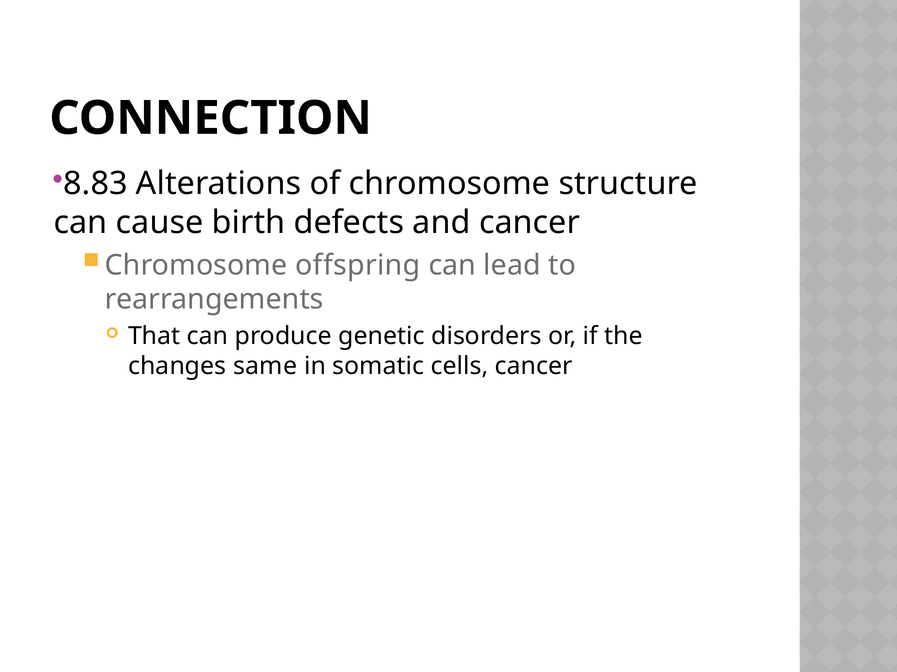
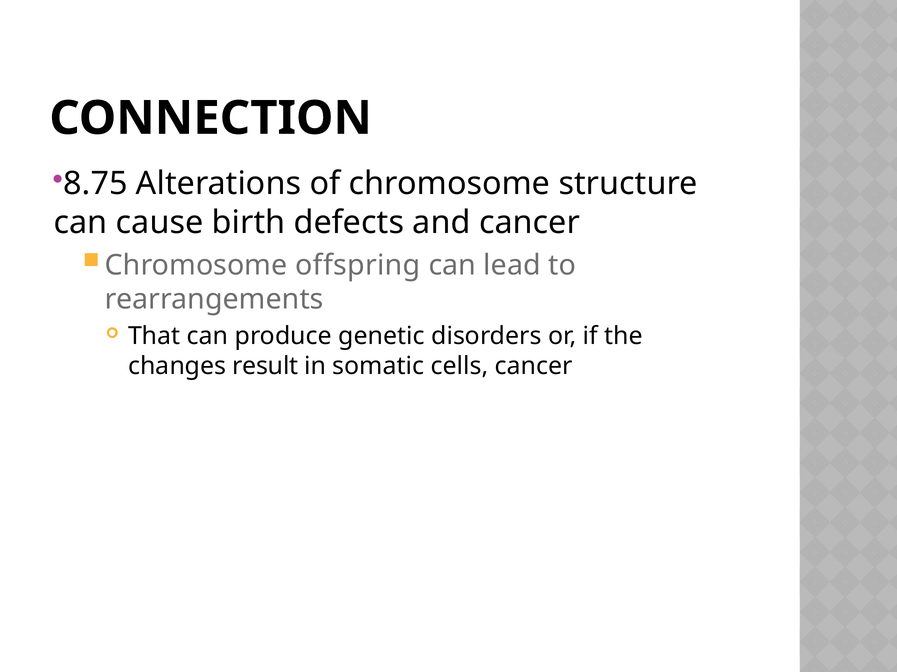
8.83: 8.83 -> 8.75
same: same -> result
